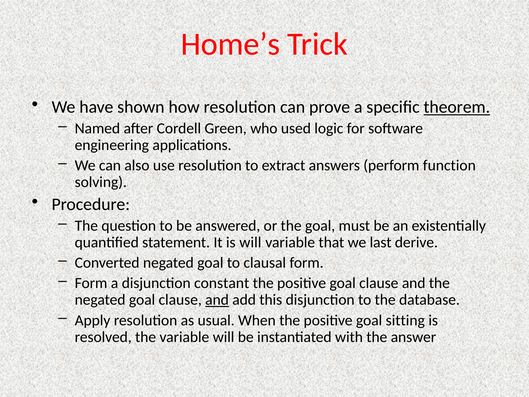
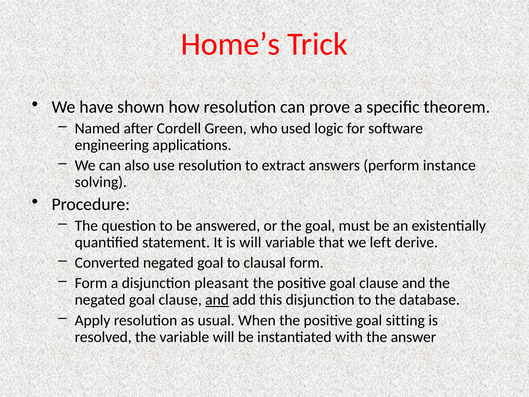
theorem underline: present -> none
function: function -> instance
last: last -> left
constant: constant -> pleasant
